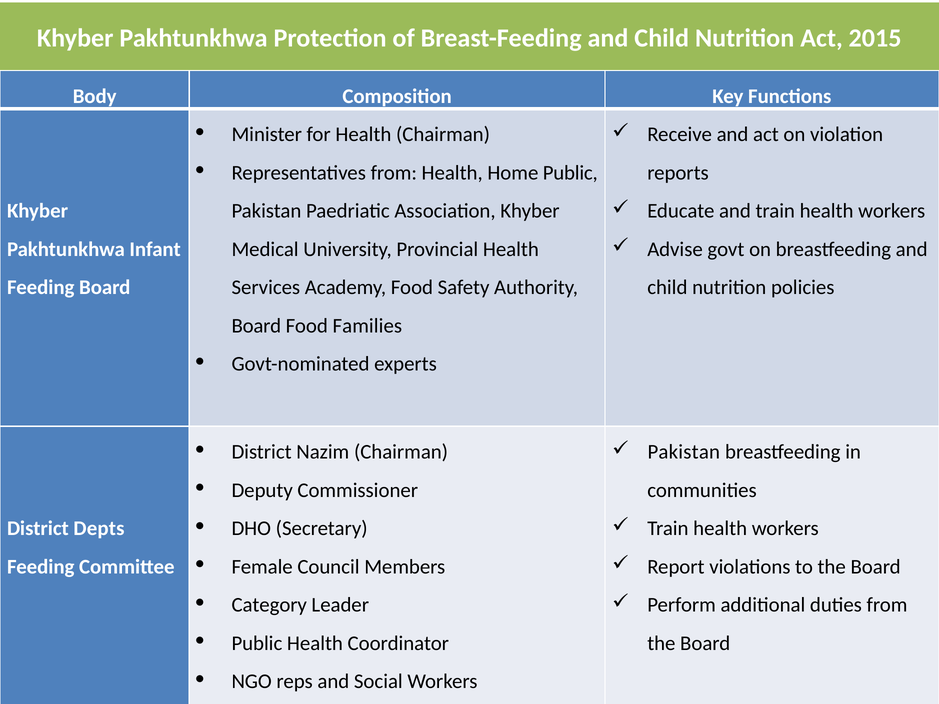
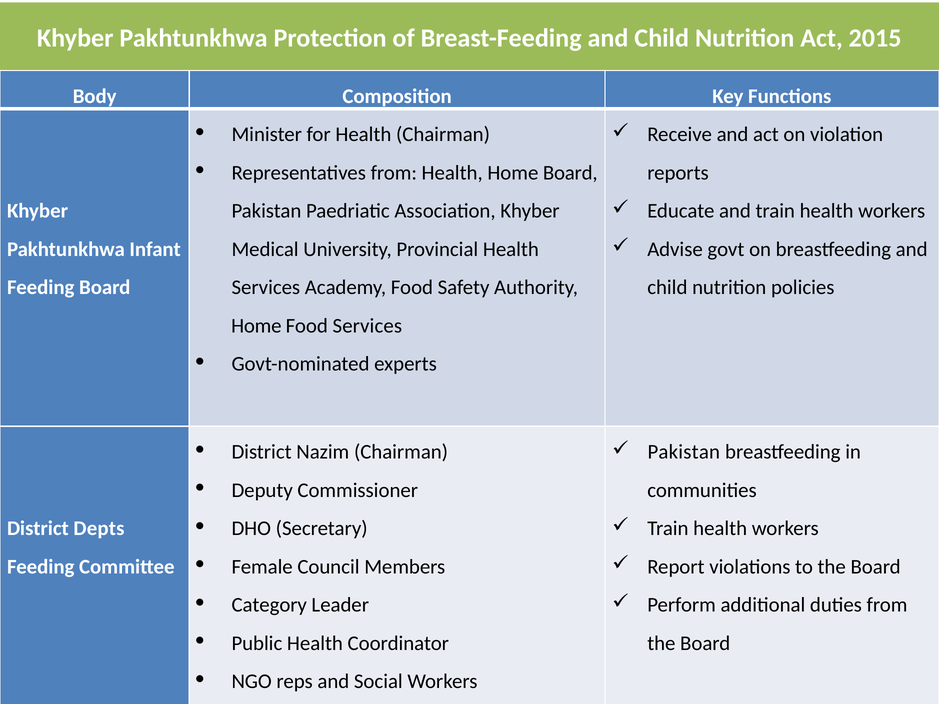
Home Public: Public -> Board
Board at (256, 326): Board -> Home
Food Families: Families -> Services
